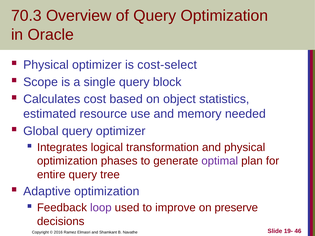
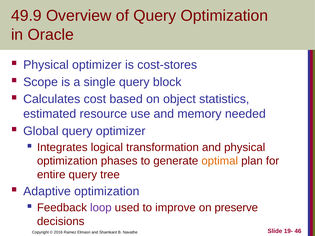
70.3: 70.3 -> 49.9
cost-select: cost-select -> cost-stores
optimal colour: purple -> orange
